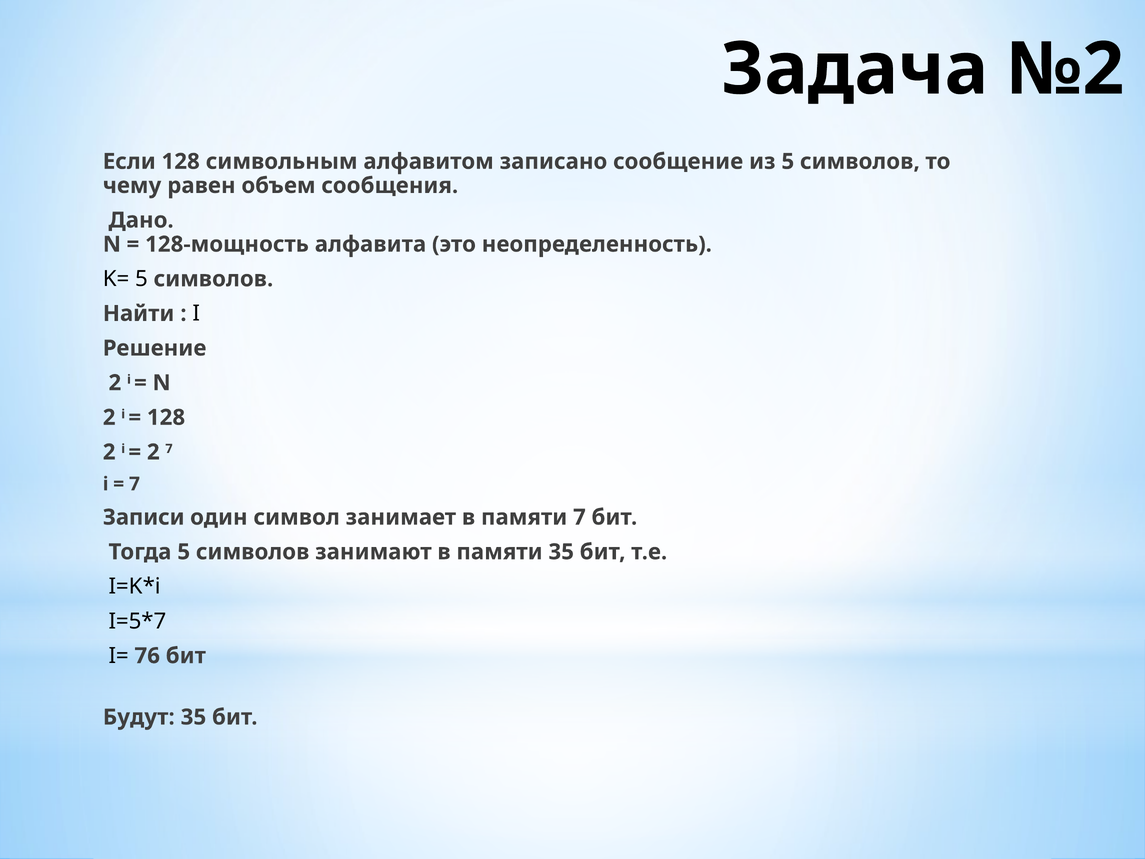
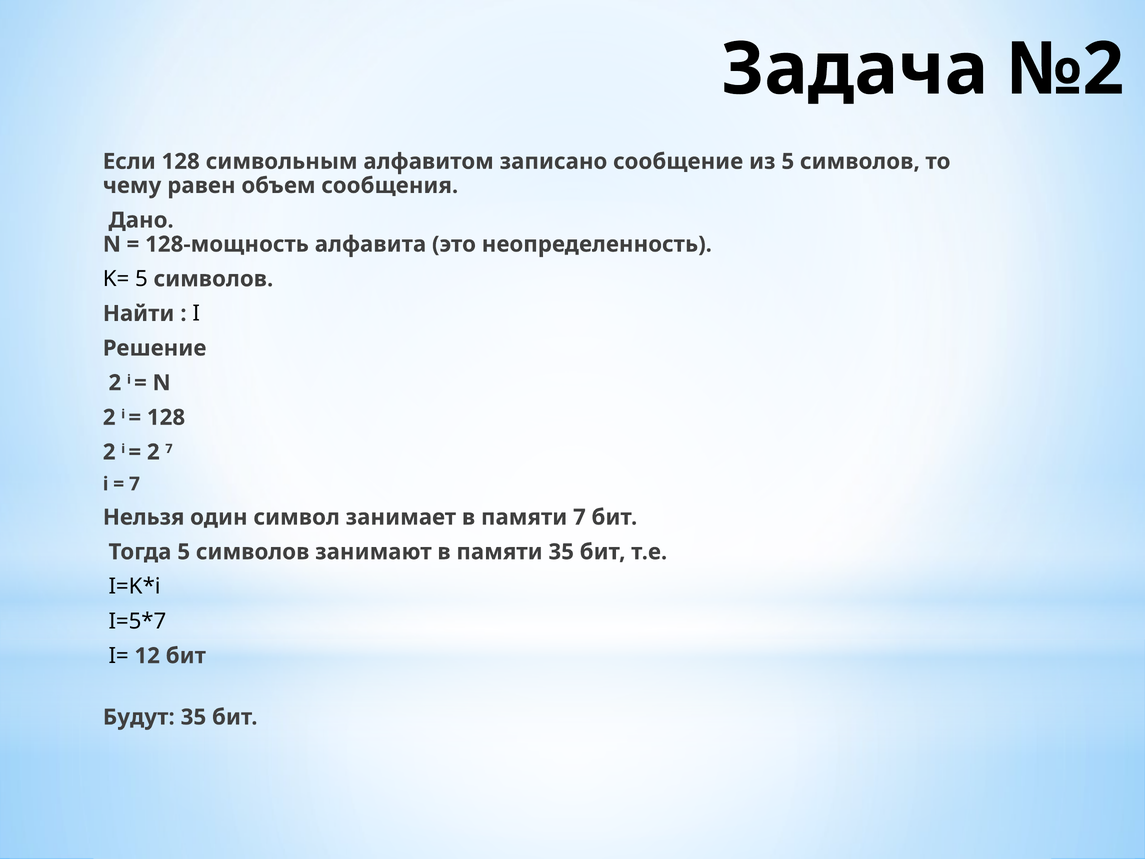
Записи: Записи -> Нельзя
76: 76 -> 12
